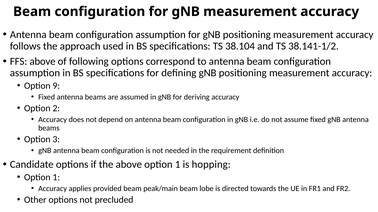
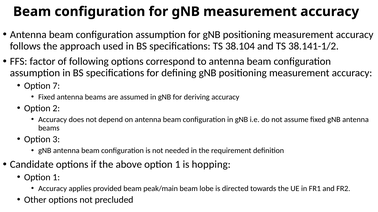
FFS above: above -> factor
9: 9 -> 7
